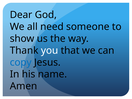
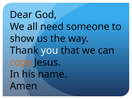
copy colour: blue -> orange
